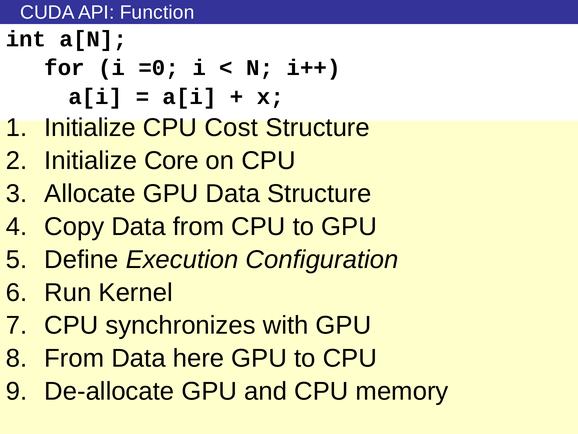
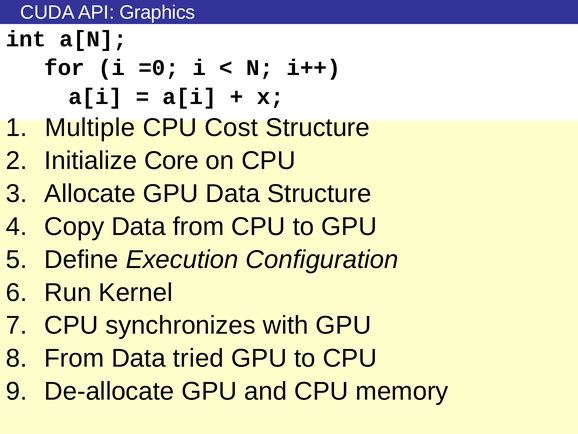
Function: Function -> Graphics
Initialize at (90, 128): Initialize -> Multiple
here: here -> tried
